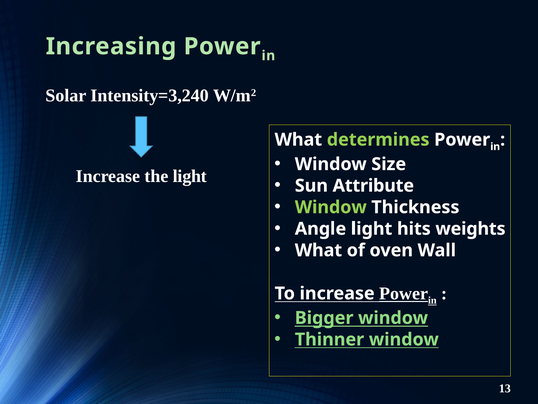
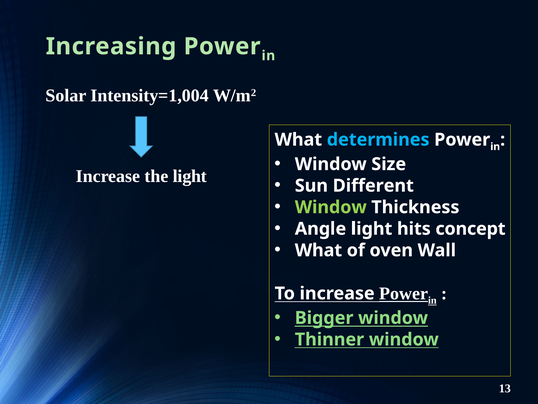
Intensity=3,240: Intensity=3,240 -> Intensity=1,004
determines colour: light green -> light blue
Attribute: Attribute -> Different
weights: weights -> concept
